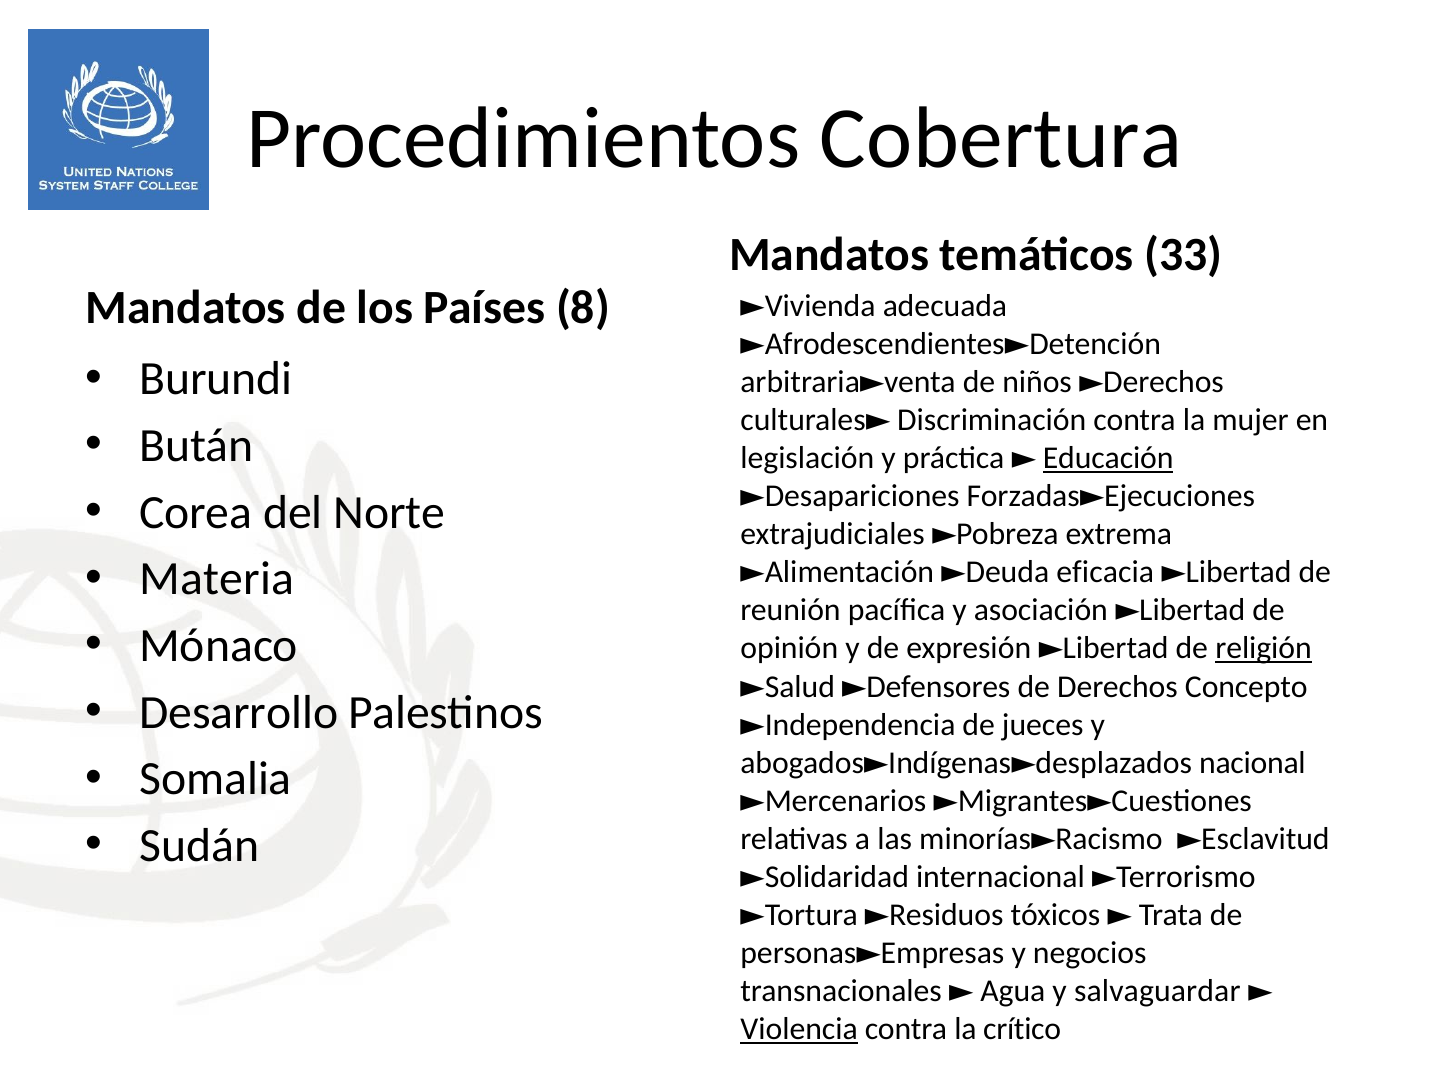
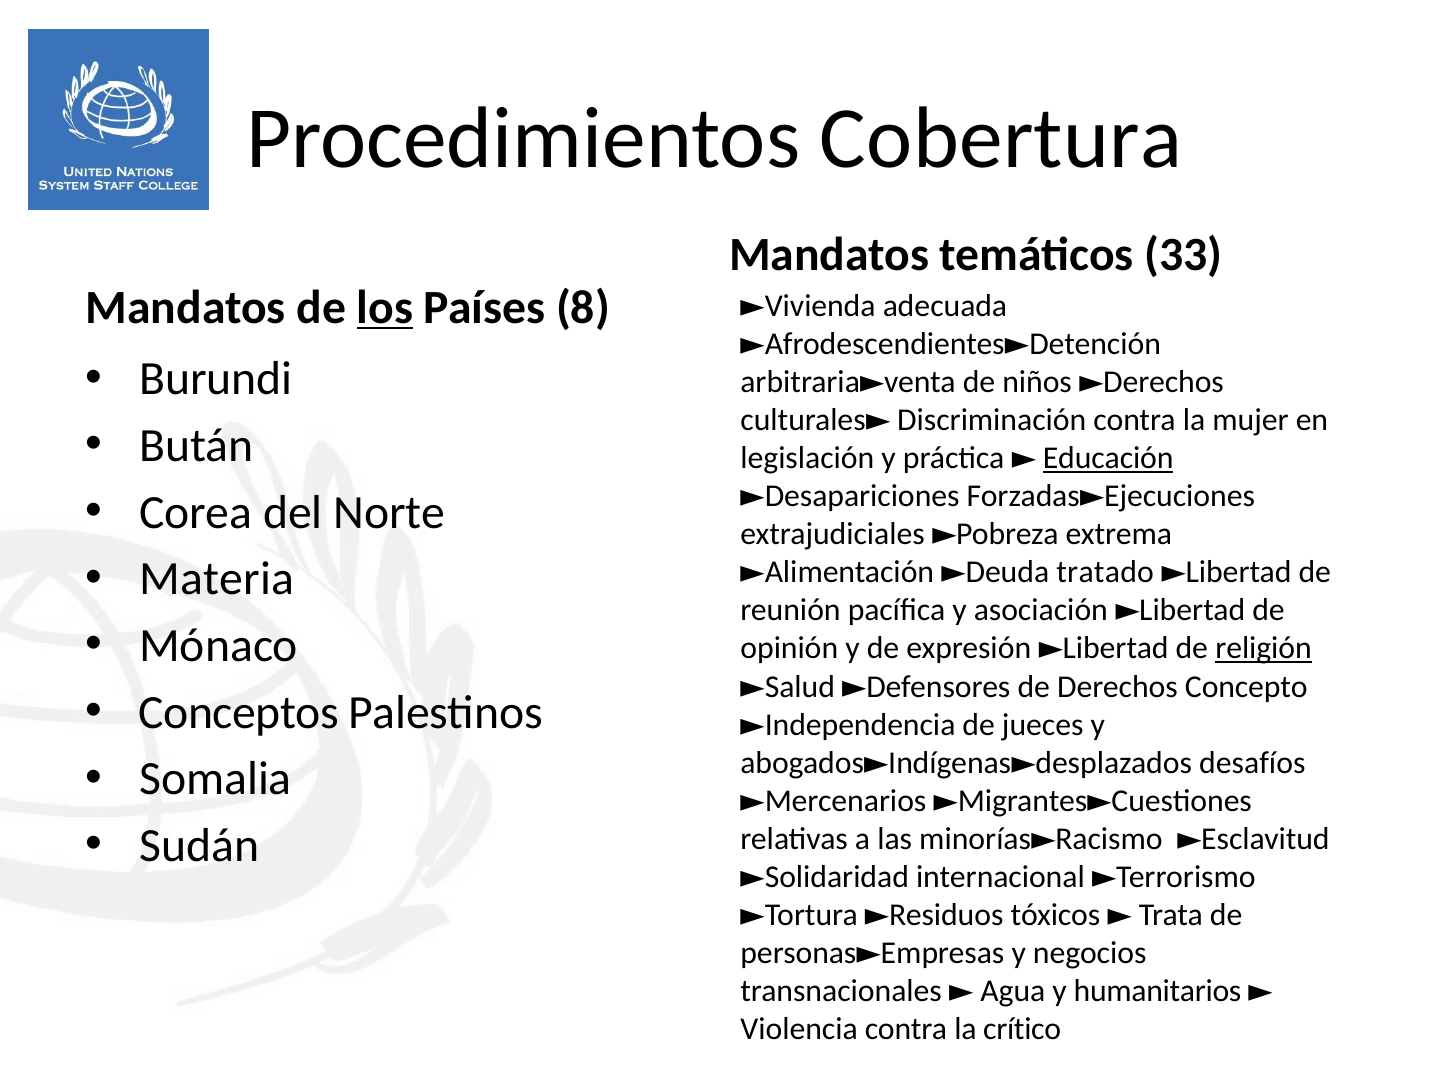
los underline: none -> present
eficacia: eficacia -> tratado
Desarrollo: Desarrollo -> Conceptos
nacional: nacional -> desafíos
salvaguardar: salvaguardar -> humanitarios
Violencia underline: present -> none
